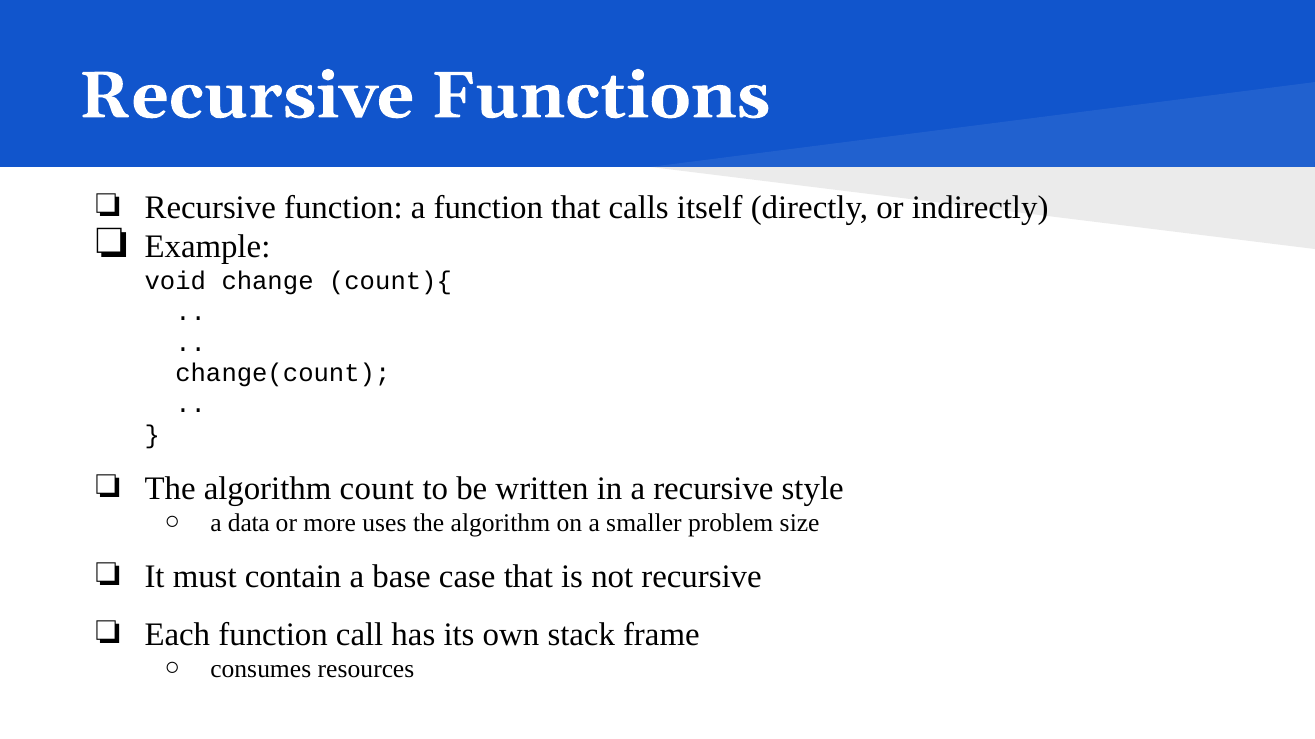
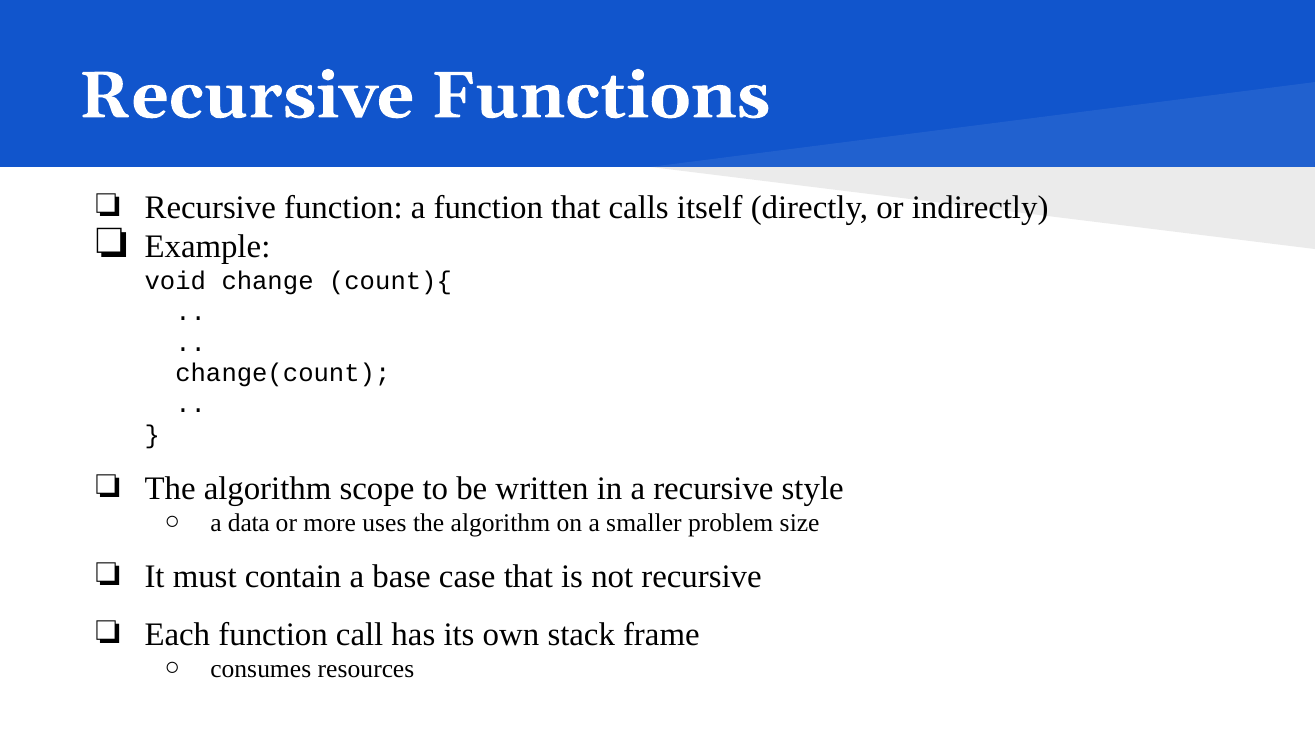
count: count -> scope
